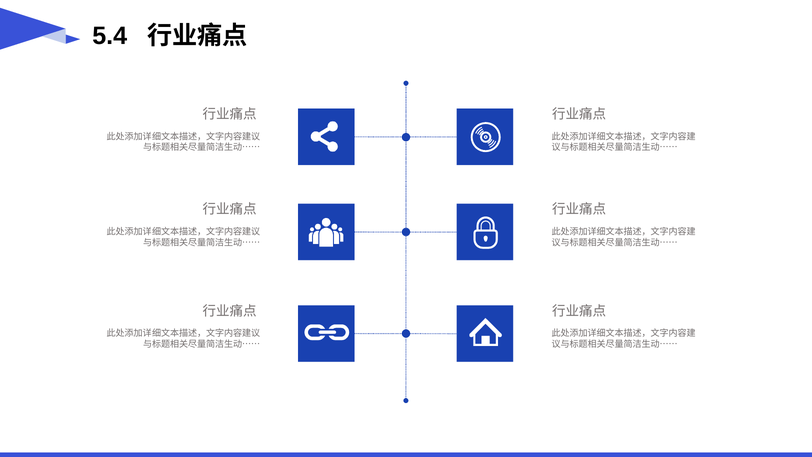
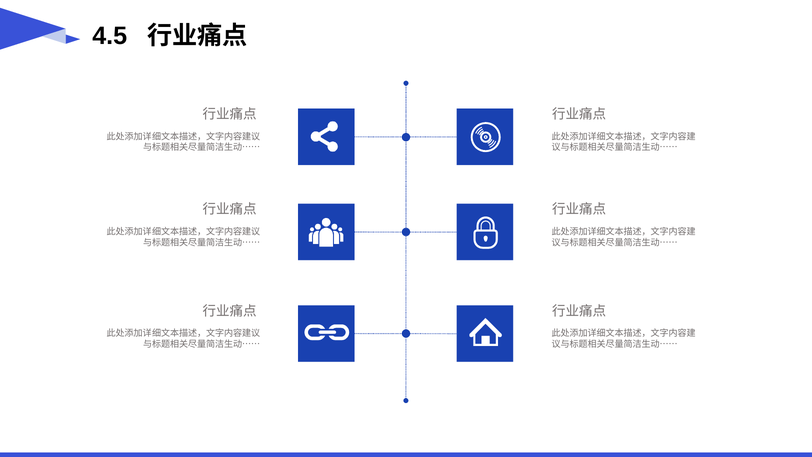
5.4: 5.4 -> 4.5
